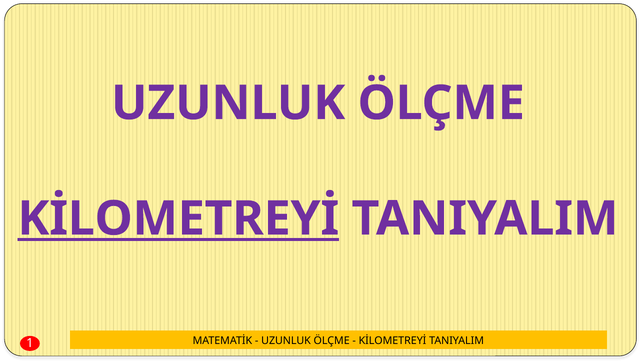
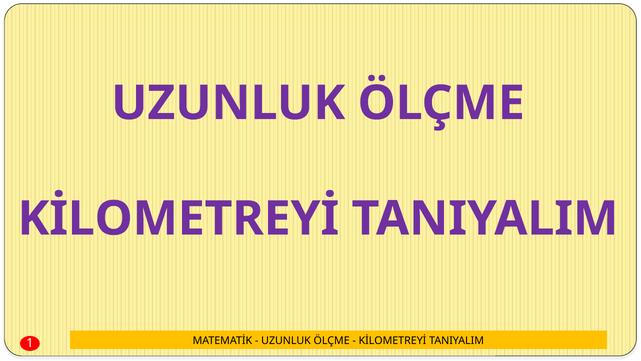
KİLOMETREYİ at (178, 218) underline: present -> none
